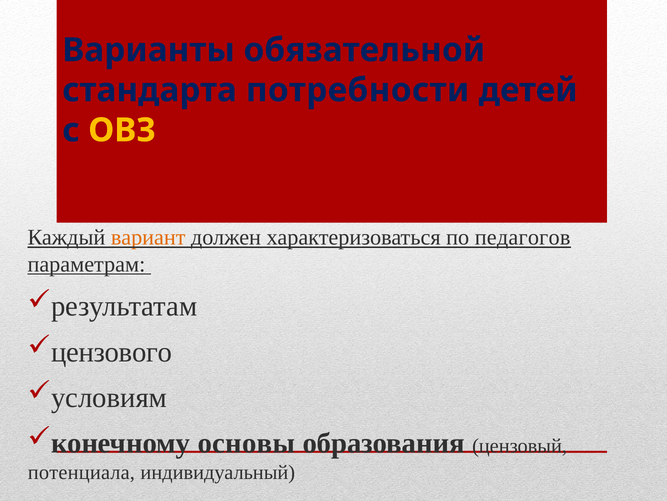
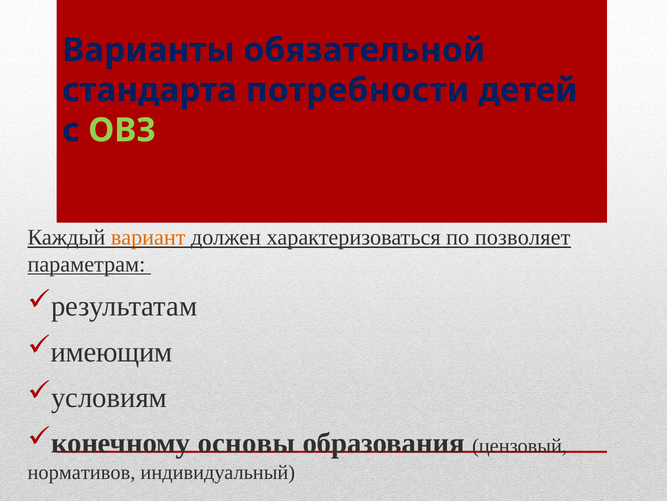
ОВЗ colour: yellow -> light green
педагогов: педагогов -> позволяет
цензового: цензового -> имеющим
потенциала: потенциала -> нормативов
